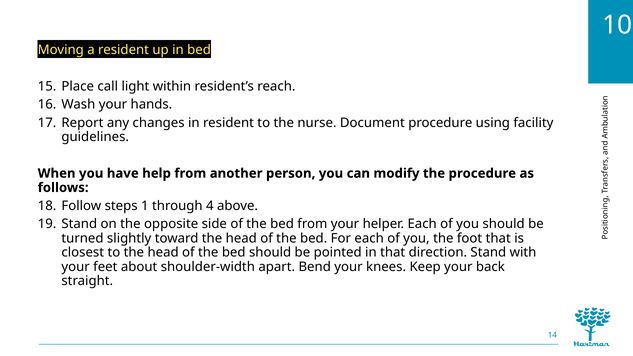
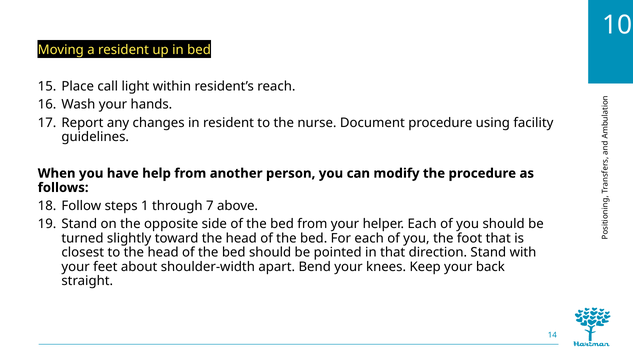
4: 4 -> 7
